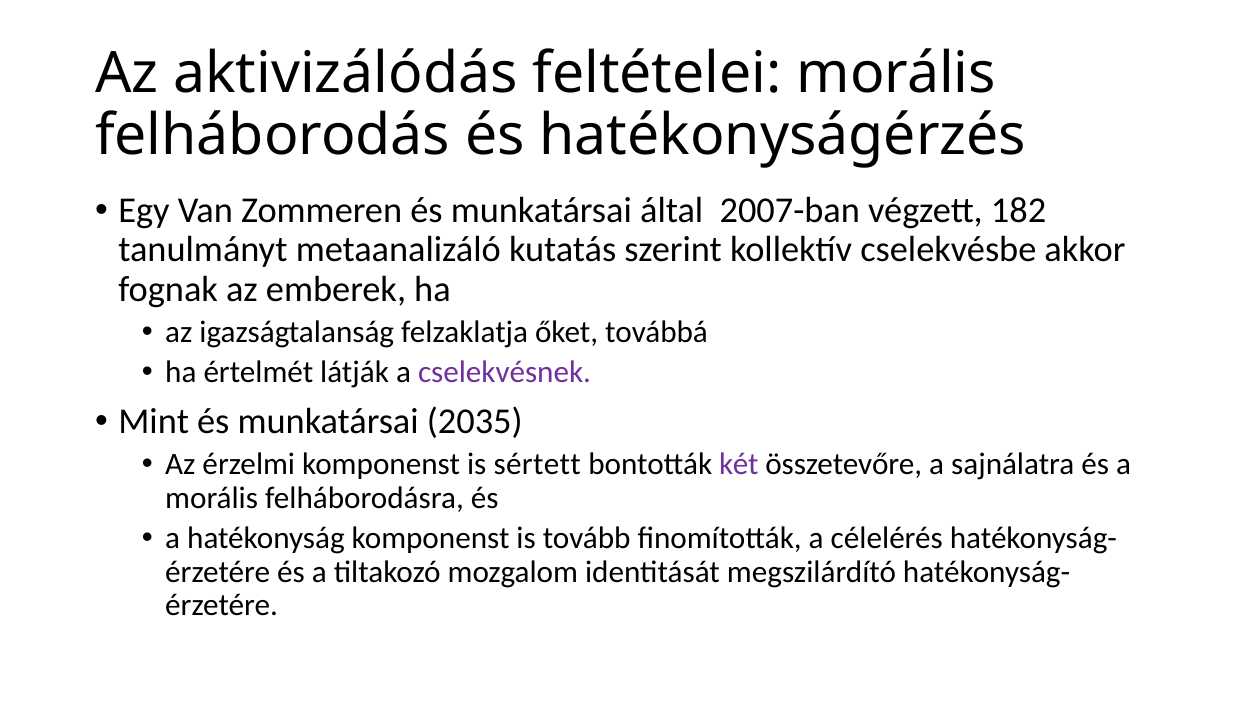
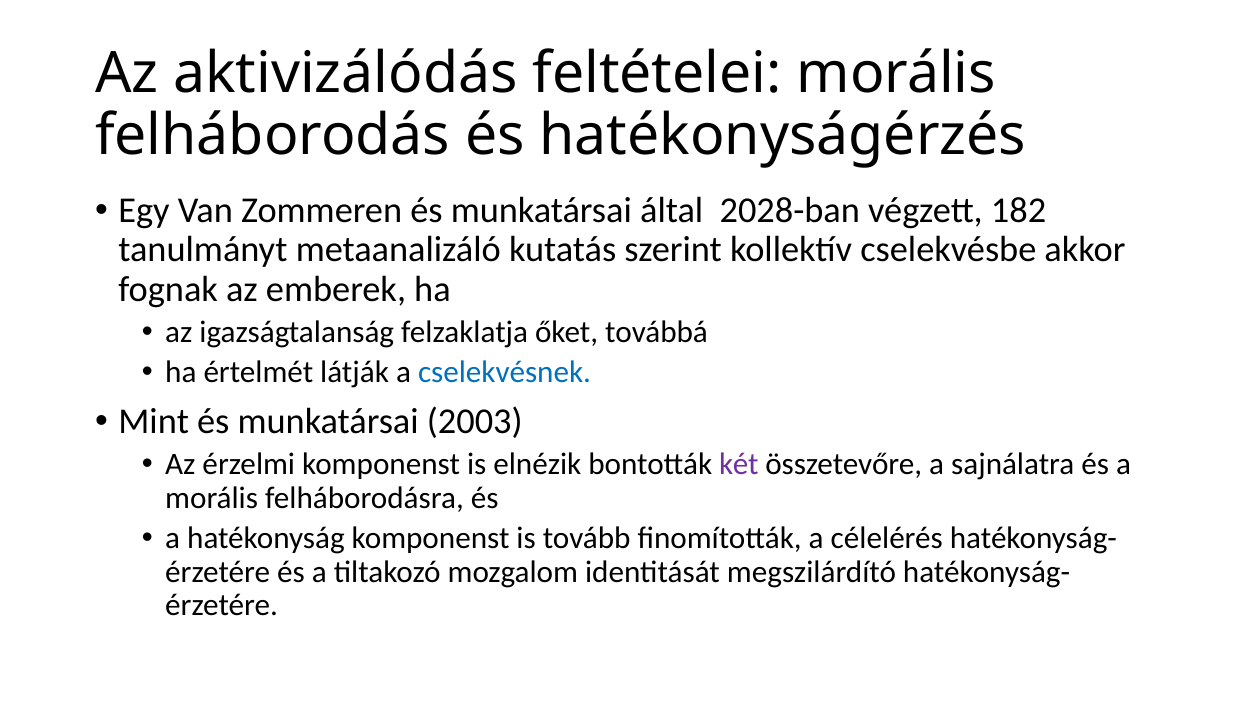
2007-ban: 2007-ban -> 2028-ban
cselekvésnek colour: purple -> blue
2035: 2035 -> 2003
sértett: sértett -> elnézik
